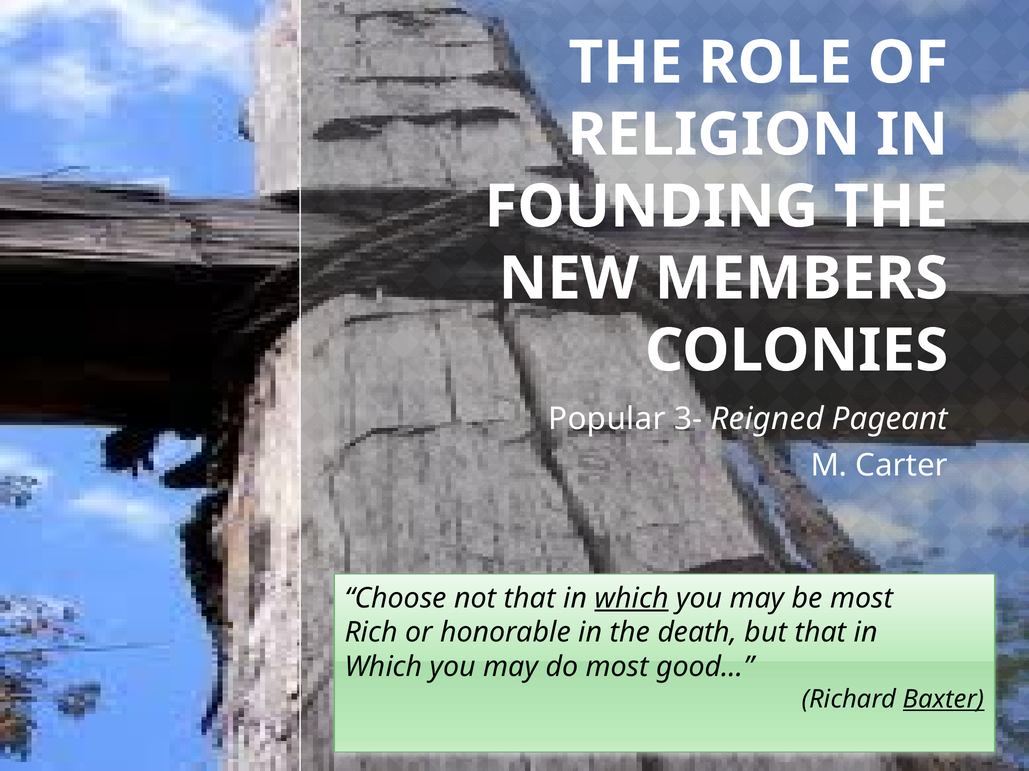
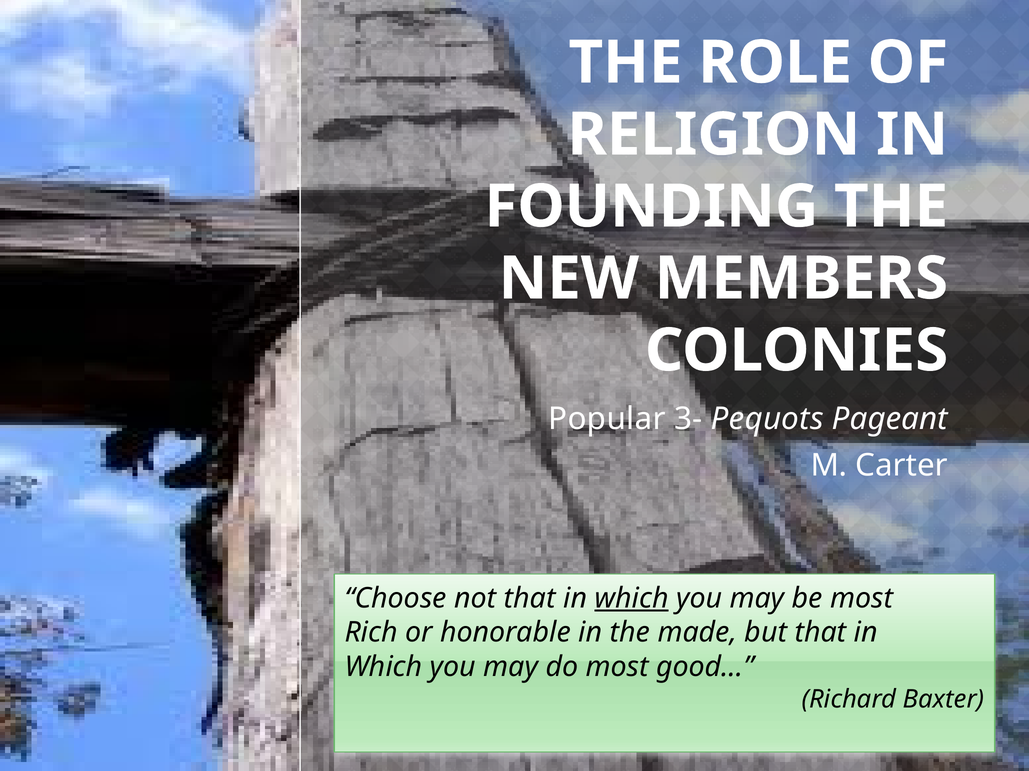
Reigned: Reigned -> Pequots
death: death -> made
Baxter underline: present -> none
